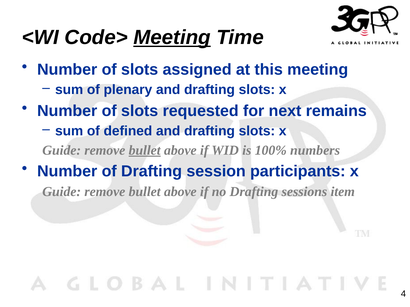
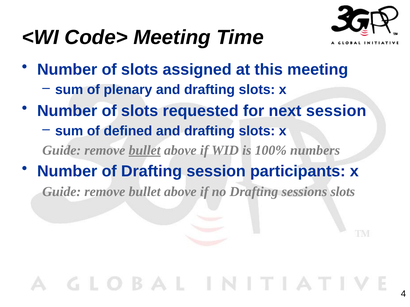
Meeting at (172, 38) underline: present -> none
next remains: remains -> session
sessions item: item -> slots
